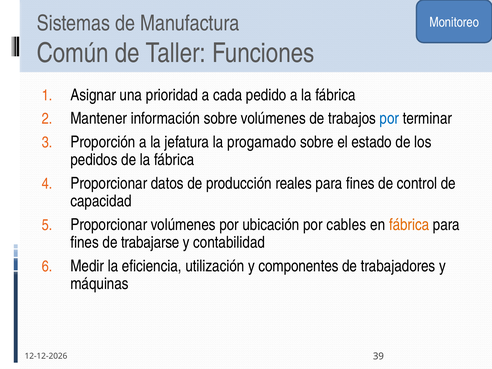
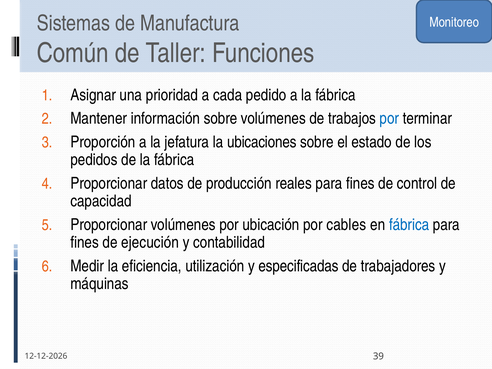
progamado: progamado -> ubicaciones
fábrica at (409, 225) colour: orange -> blue
trabajarse: trabajarse -> ejecución
componentes: componentes -> especificadas
